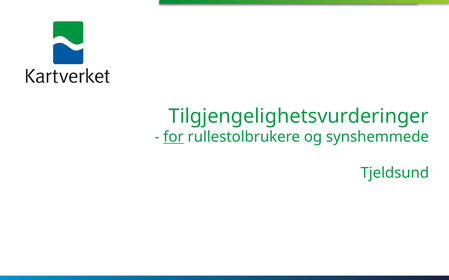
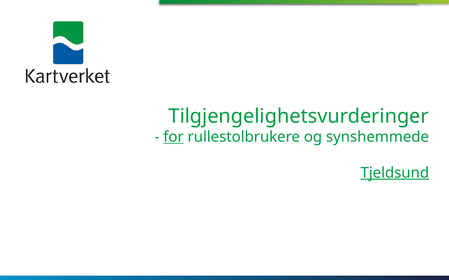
Tjeldsund underline: none -> present
